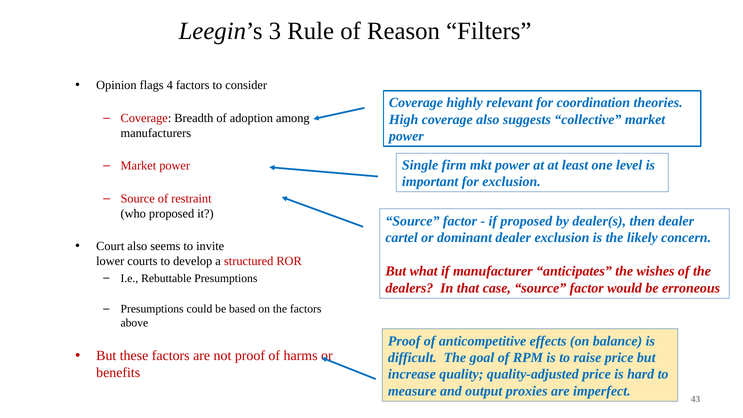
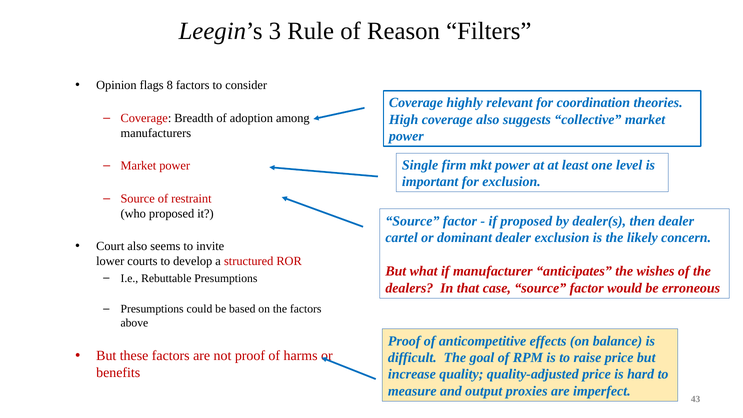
4: 4 -> 8
